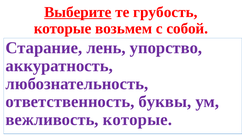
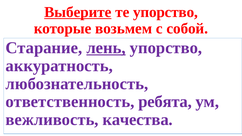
те грубость: грубость -> упорство
лень underline: none -> present
буквы: буквы -> ребята
вежливость которые: которые -> качества
